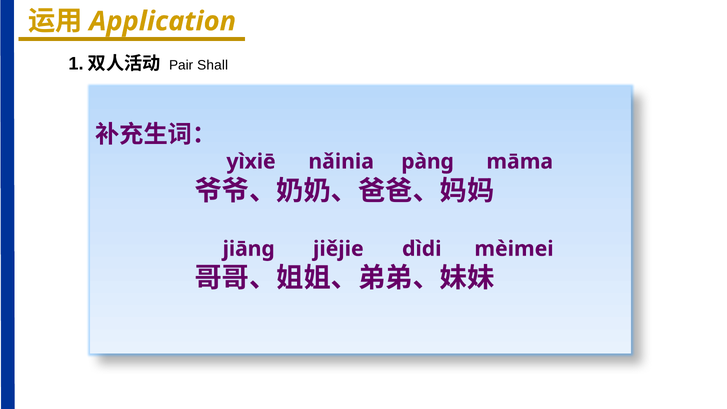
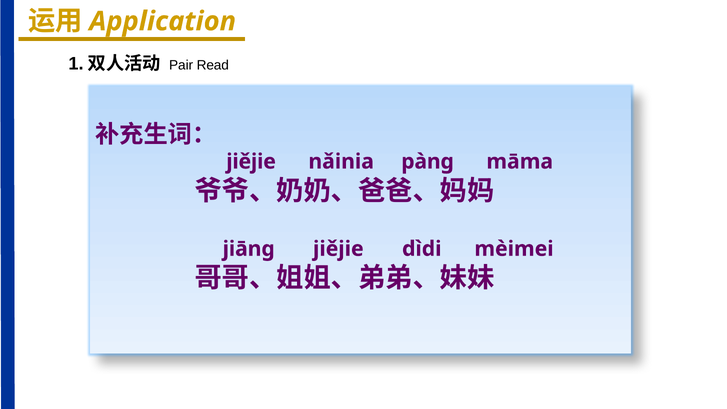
Shall: Shall -> Read
yìxiē at (251, 162): yìxiē -> jiějie
